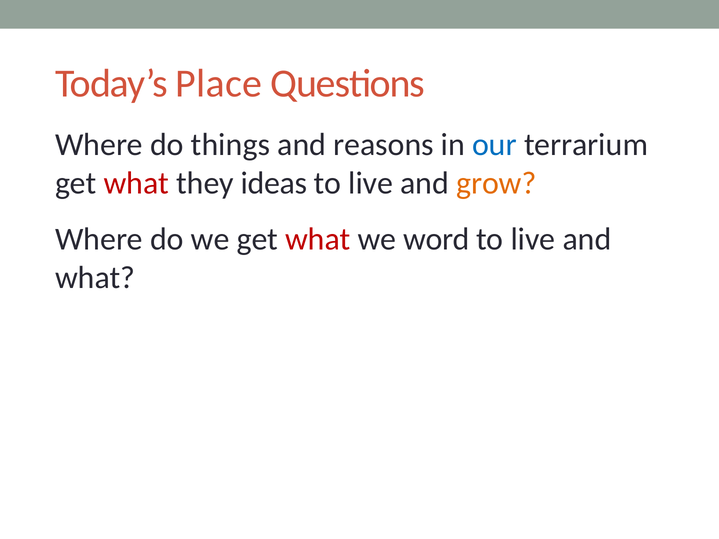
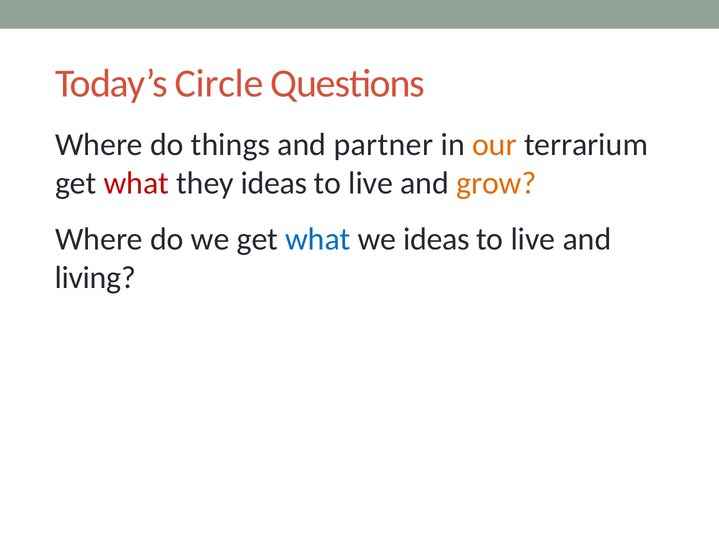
Place: Place -> Circle
reasons: reasons -> partner
our colour: blue -> orange
what at (318, 240) colour: red -> blue
we word: word -> ideas
what at (95, 278): what -> living
